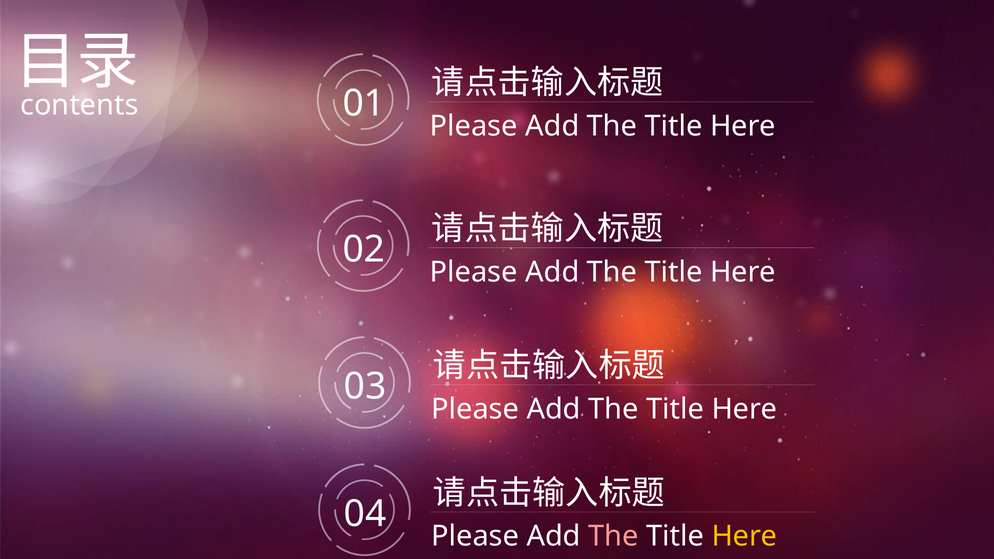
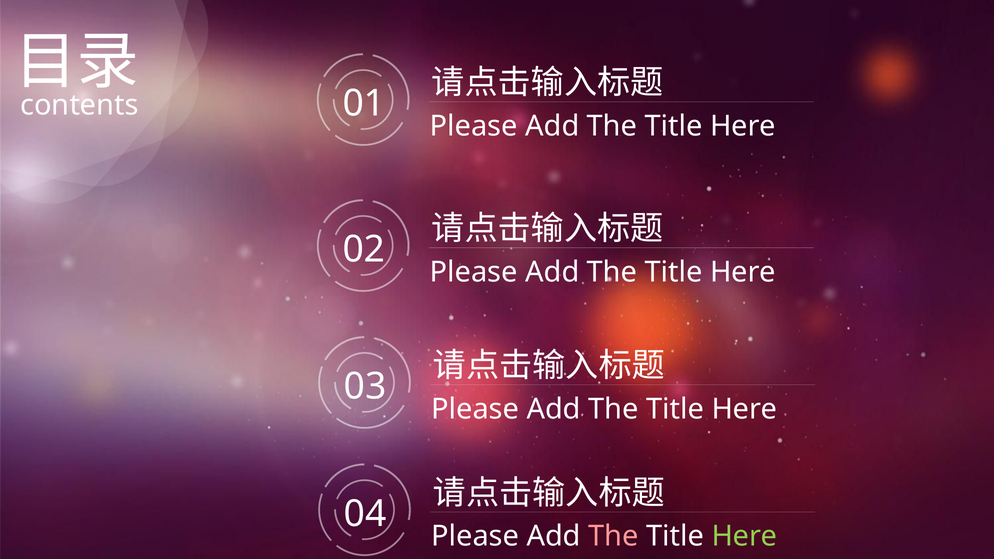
Here at (744, 536) colour: yellow -> light green
